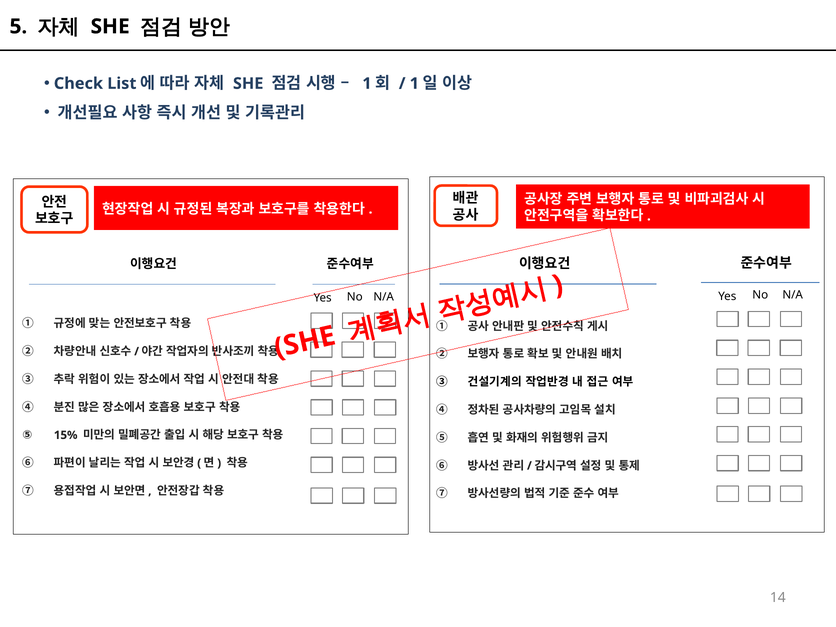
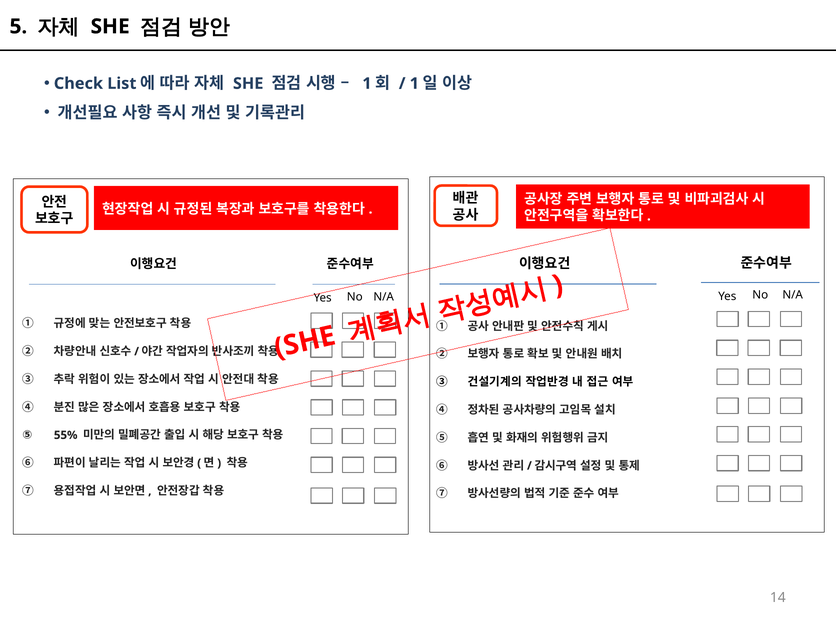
15%: 15% -> 55%
